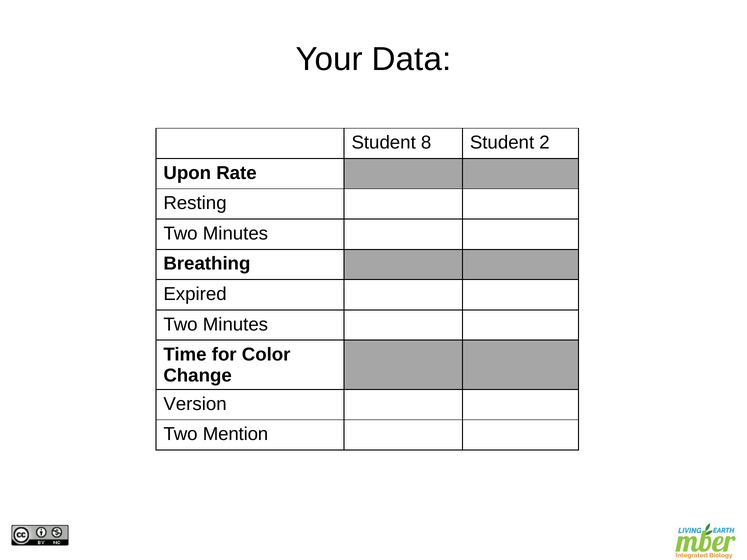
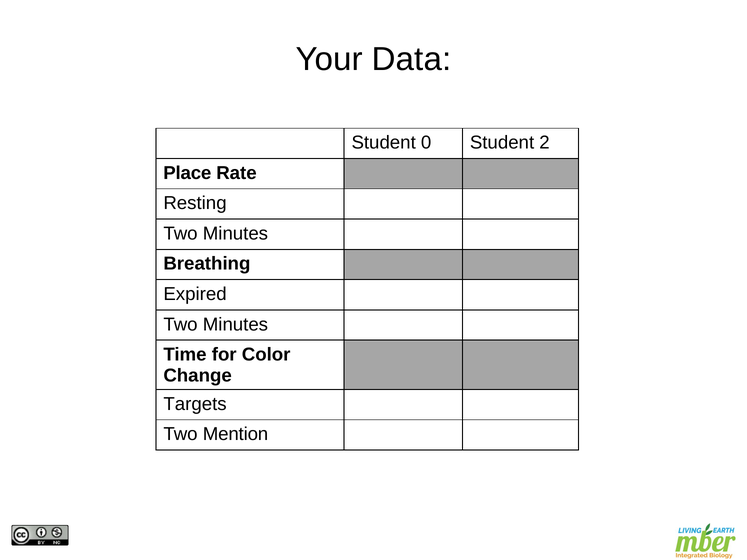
8: 8 -> 0
Upon: Upon -> Place
Version: Version -> Targets
